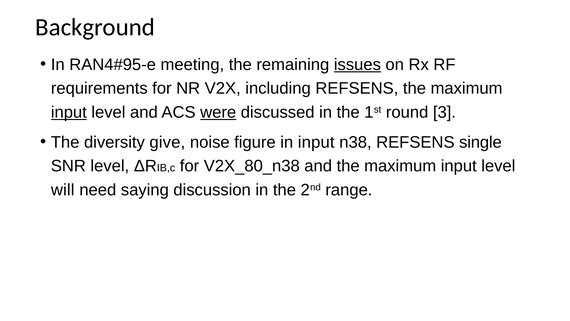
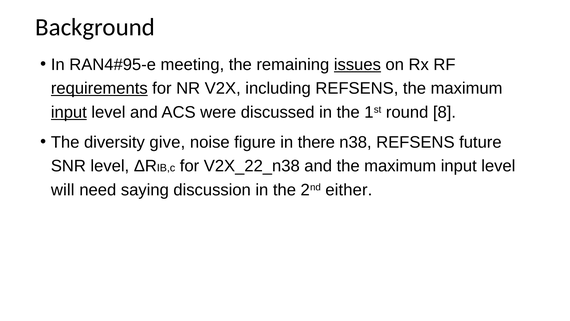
requirements underline: none -> present
were underline: present -> none
3: 3 -> 8
in input: input -> there
single: single -> future
V2X_80_n38: V2X_80_n38 -> V2X_22_n38
range: range -> either
